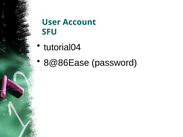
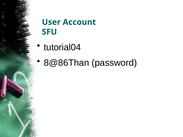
8@86Ease: 8@86Ease -> 8@86Than
